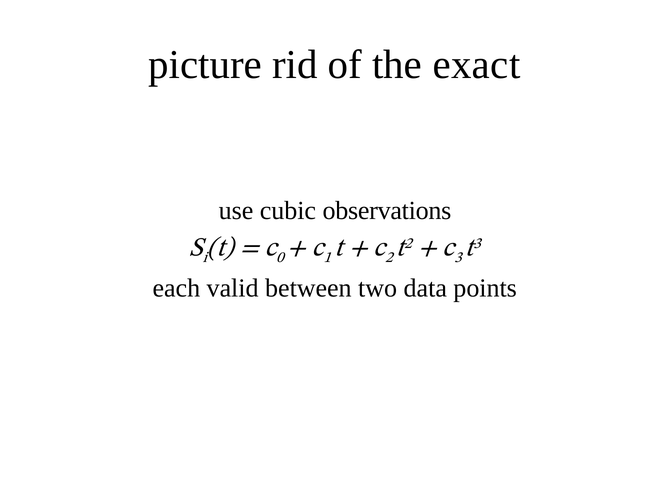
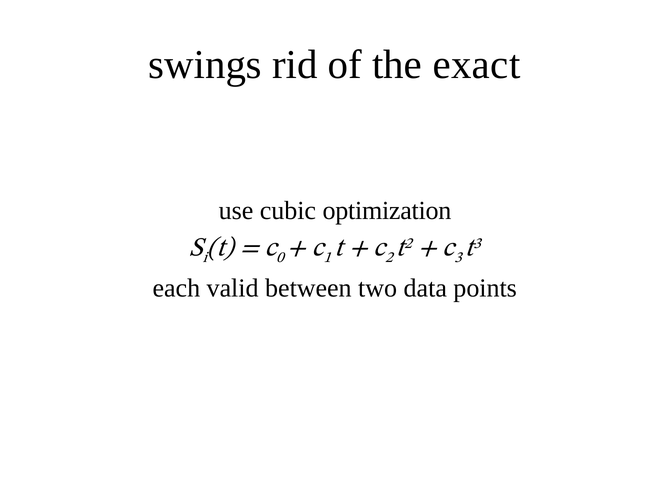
picture: picture -> swings
observations: observations -> optimization
